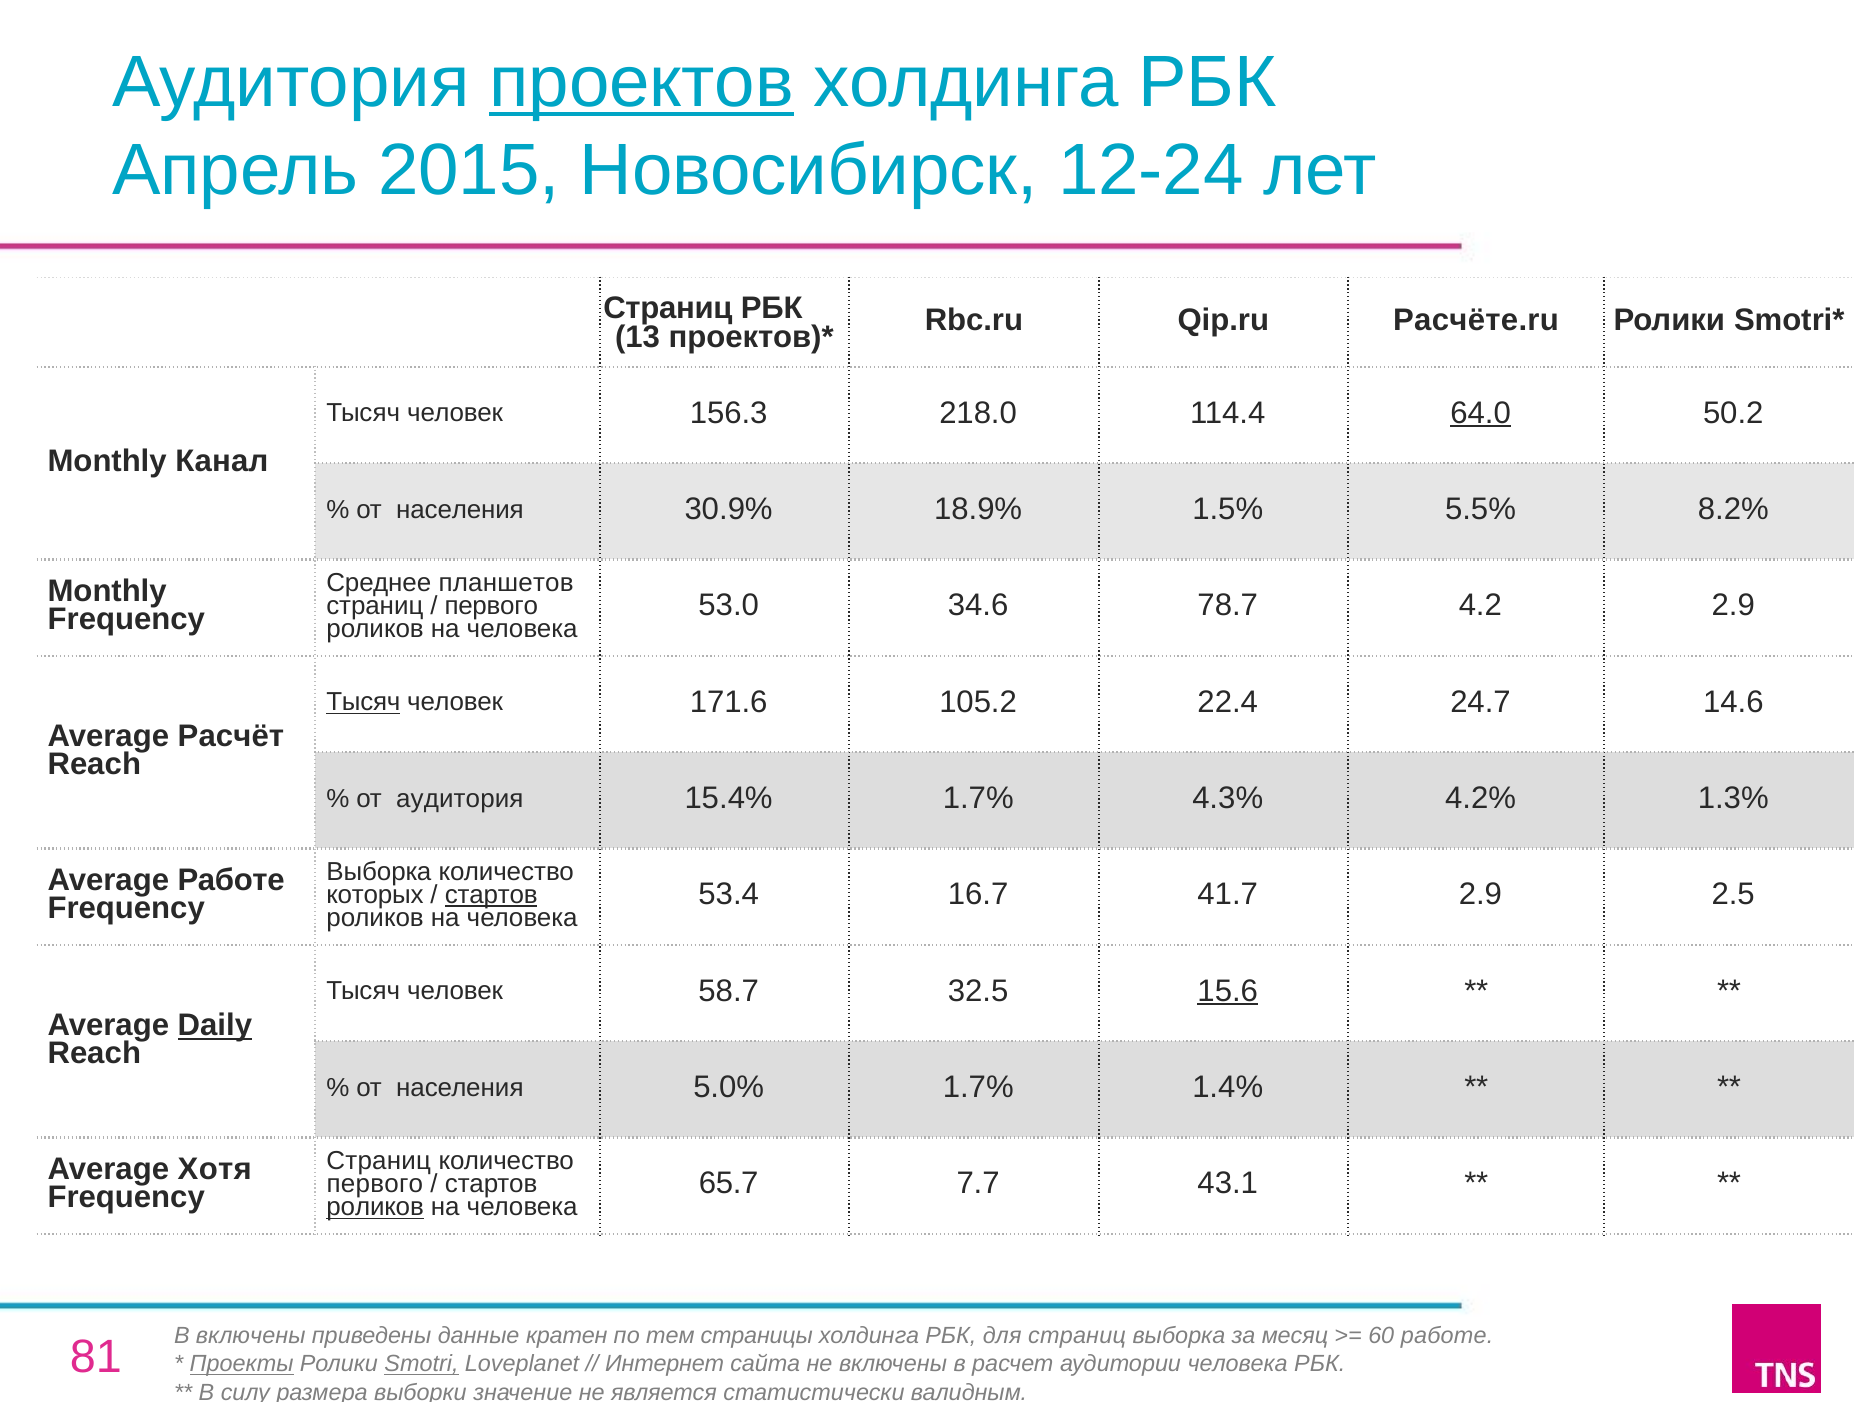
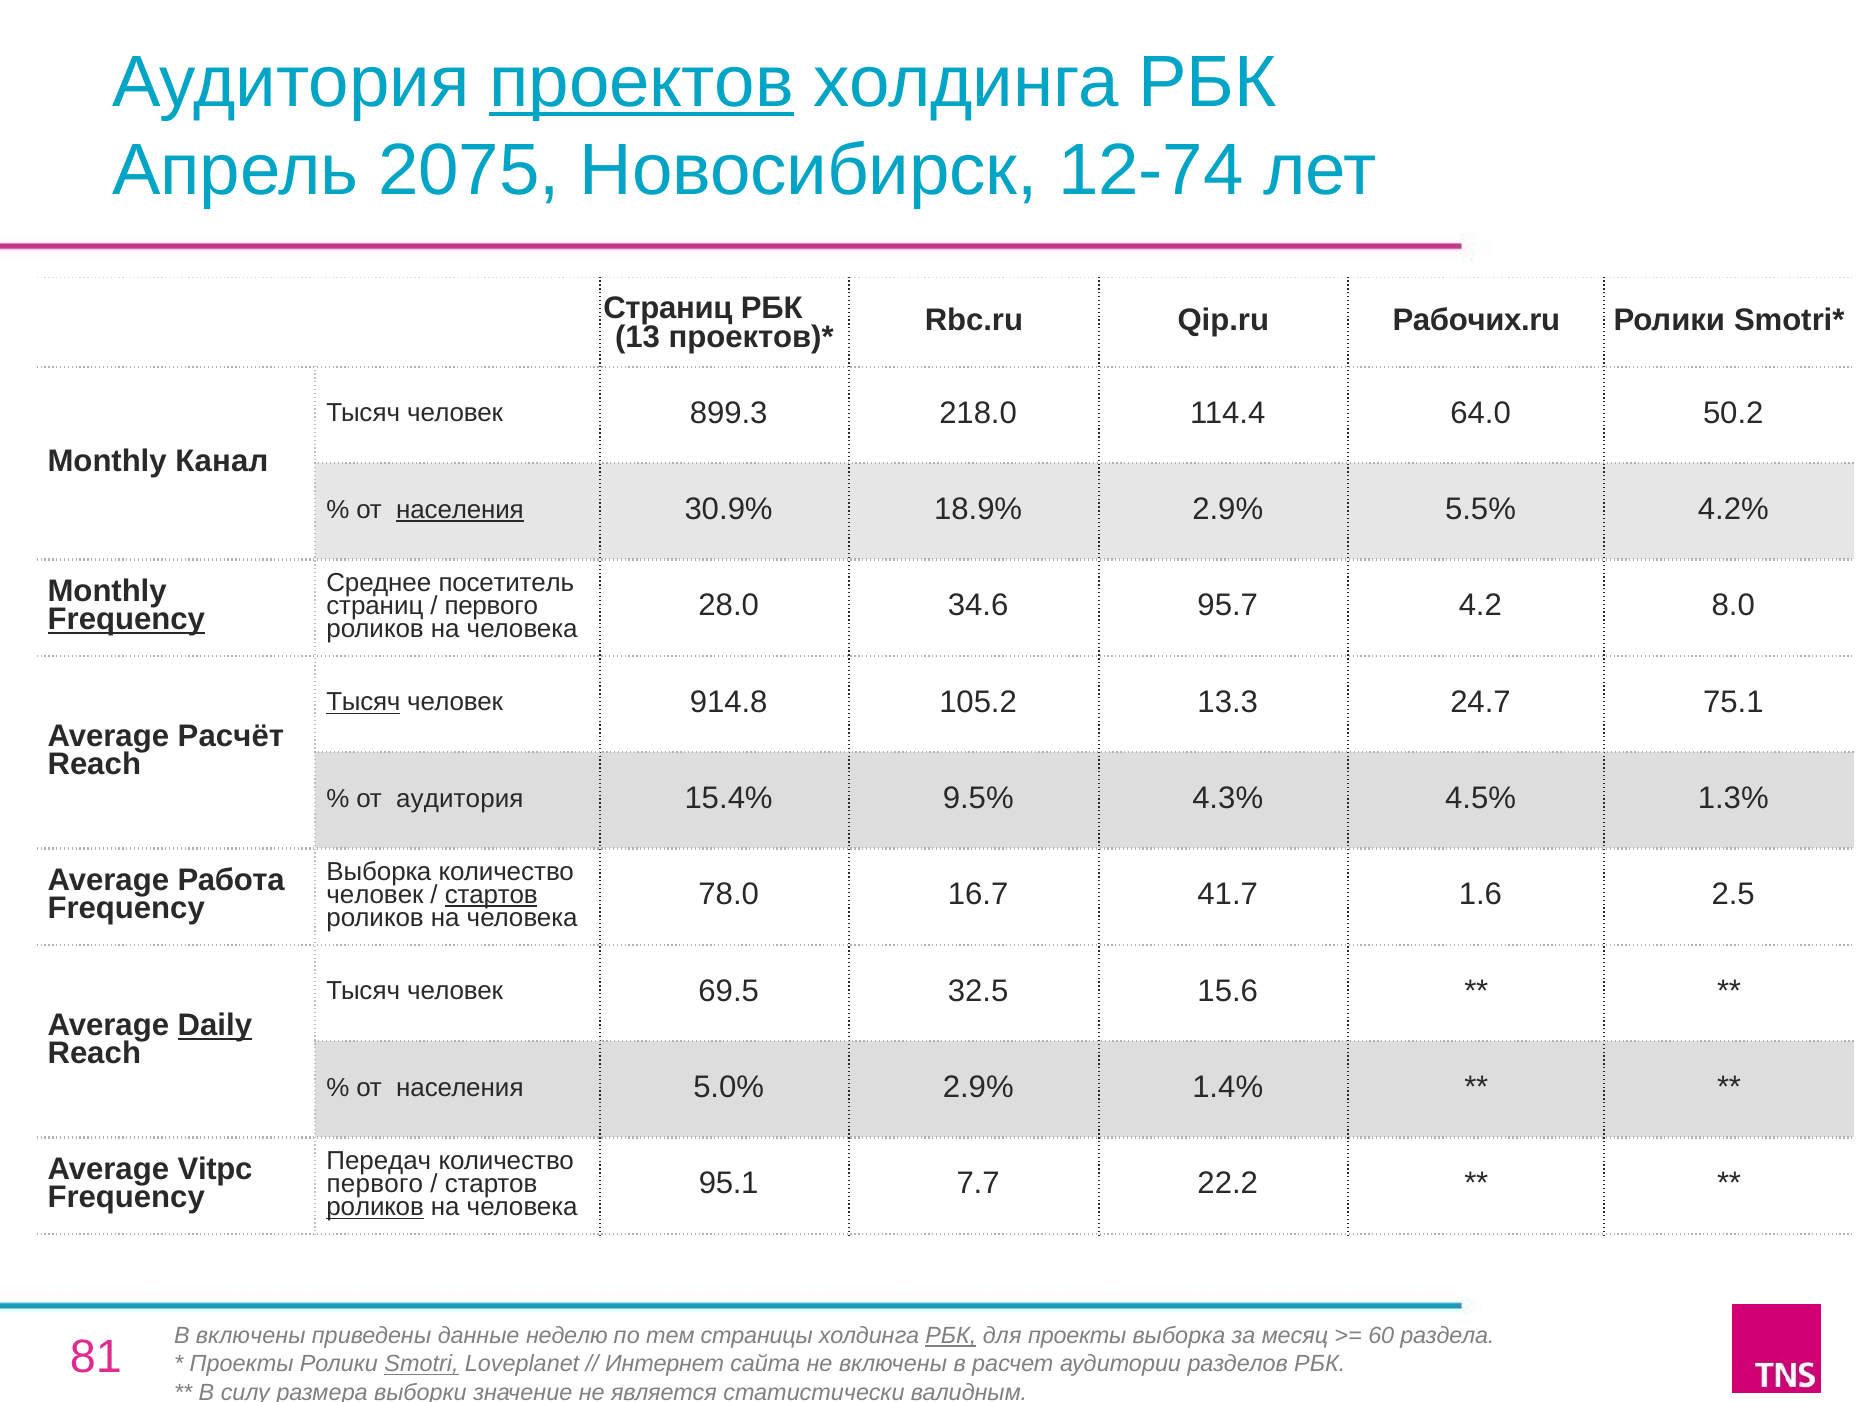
2015: 2015 -> 2075
12-24: 12-24 -> 12-74
Расчёте.ru: Расчёте.ru -> Рабочих.ru
156.3: 156.3 -> 899.3
64.0 underline: present -> none
населения at (460, 510) underline: none -> present
18.9% 1.5%: 1.5% -> 2.9%
8.2%: 8.2% -> 4.2%
планшетов: планшетов -> посетитель
53.0: 53.0 -> 28.0
78.7: 78.7 -> 95.7
4.2 2.9: 2.9 -> 8.0
Frequency at (126, 619) underline: none -> present
171.6: 171.6 -> 914.8
22.4: 22.4 -> 13.3
14.6: 14.6 -> 75.1
15.4% 1.7%: 1.7% -> 9.5%
4.2%: 4.2% -> 4.5%
Average Работе: Работе -> Работа
53.4: 53.4 -> 78.0
41.7 2.9: 2.9 -> 1.6
которых at (375, 895): которых -> человек
58.7: 58.7 -> 69.5
15.6 underline: present -> none
5.0% 1.7%: 1.7% -> 2.9%
Страниц at (379, 1161): Страниц -> Передач
Хотя: Хотя -> Vitpc
65.7: 65.7 -> 95.1
43.1: 43.1 -> 22.2
кратен: кратен -> неделю
РБК at (951, 1336) underline: none -> present
для страниц: страниц -> проекты
60 работе: работе -> раздела
Проекты at (242, 1364) underline: present -> none
аудитории человека: человека -> разделов
